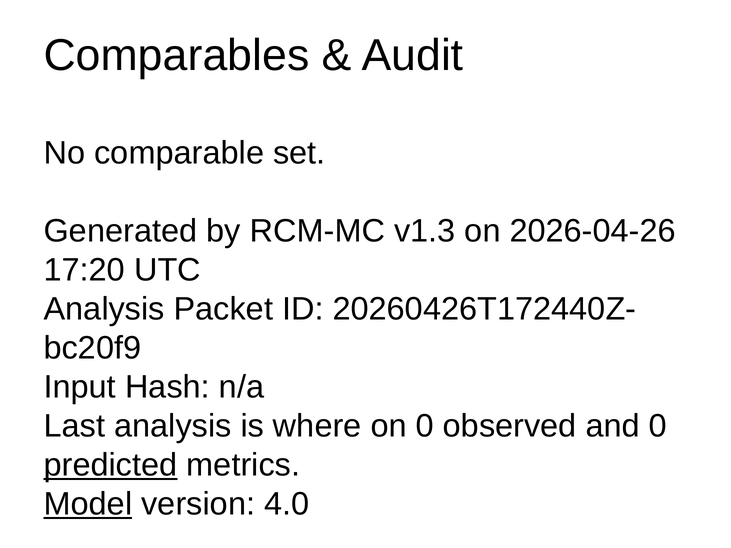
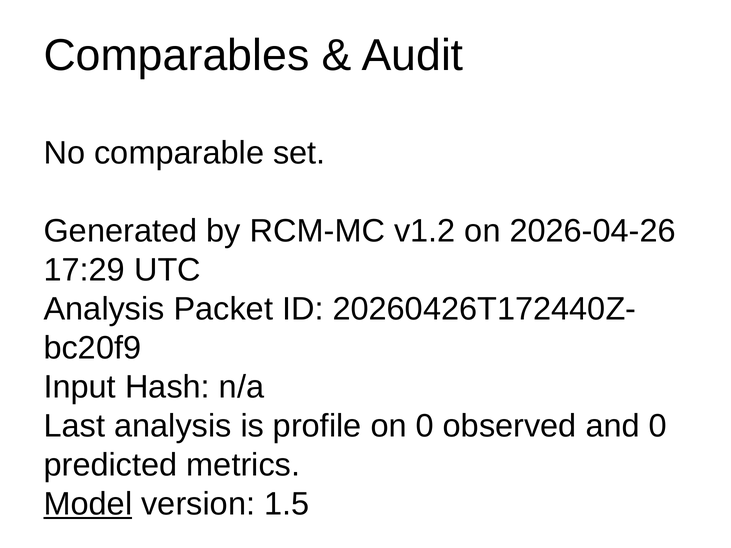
v1.3: v1.3 -> v1.2
17:20: 17:20 -> 17:29
where: where -> profile
predicted underline: present -> none
4.0: 4.0 -> 1.5
